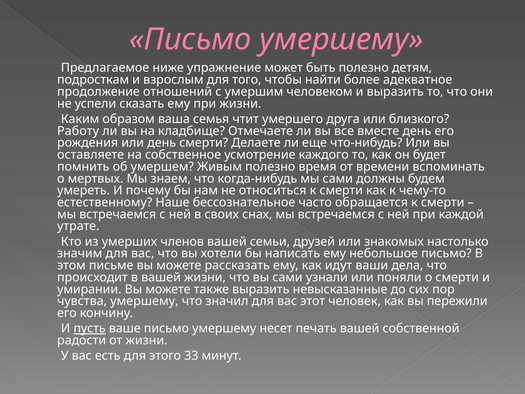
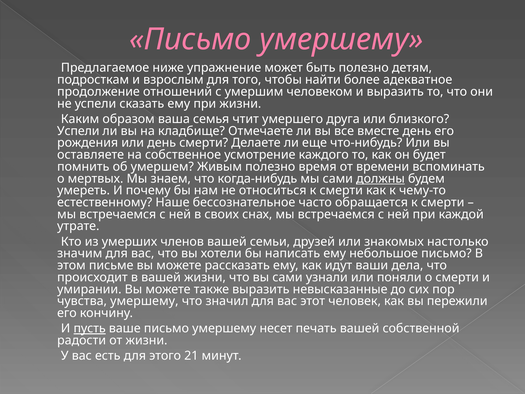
Работу at (78, 131): Работу -> Успели
должны underline: none -> present
33: 33 -> 21
